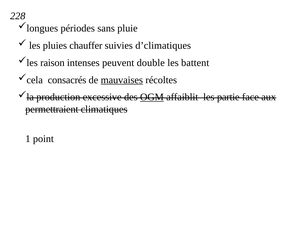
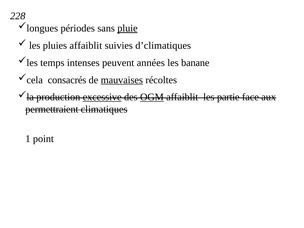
pluie underline: none -> present
pluies chauffer: chauffer -> affaiblit
raison: raison -> temps
double: double -> années
battent: battent -> banane
excessive underline: none -> present
